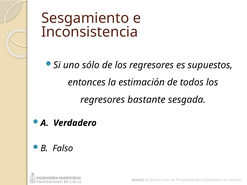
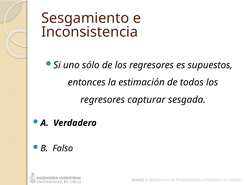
bastante: bastante -> capturar
